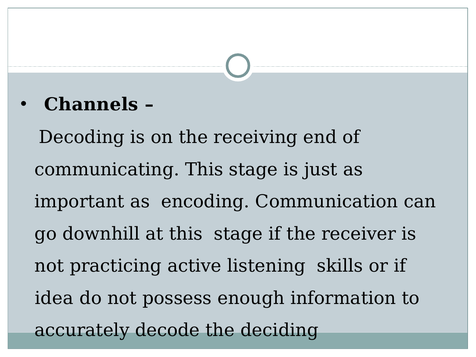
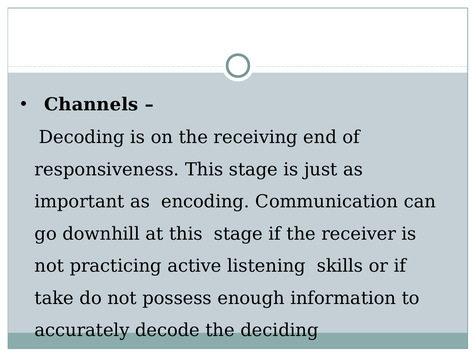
communicating: communicating -> responsiveness
idea: idea -> take
